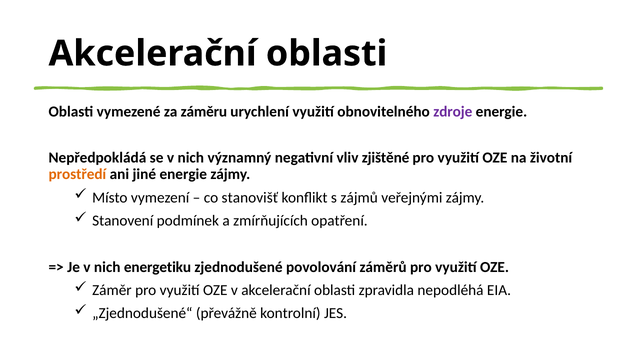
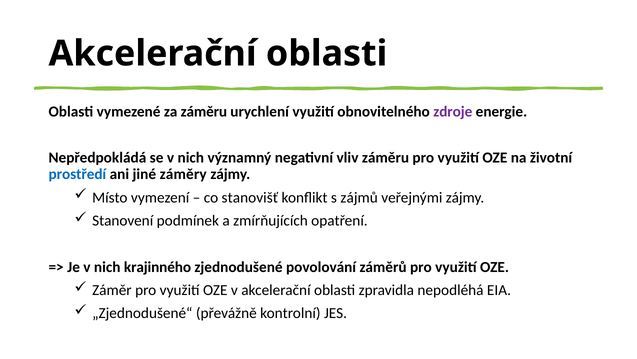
vliv zjištěné: zjištěné -> záměru
prostředí colour: orange -> blue
jiné energie: energie -> záměry
energetiku: energetiku -> krajinného
